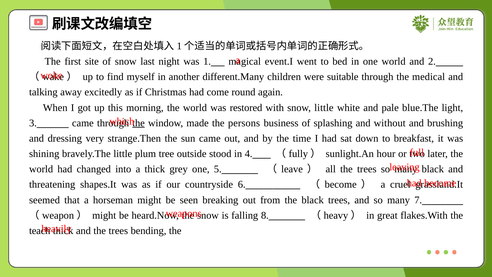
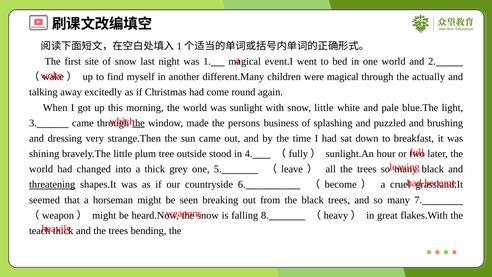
were suitable: suitable -> magical
medical: medical -> actually
restored: restored -> sunlight
without: without -> puzzled
threatening underline: none -> present
